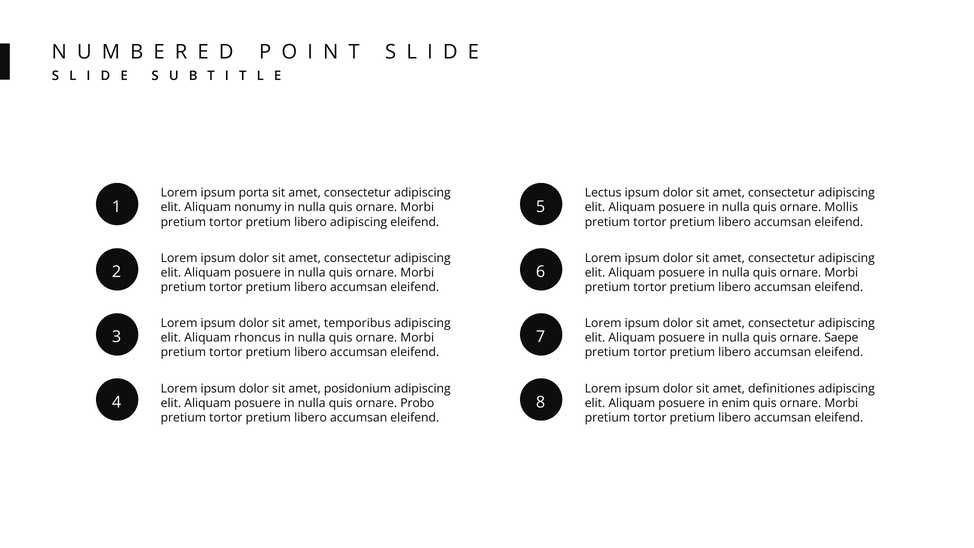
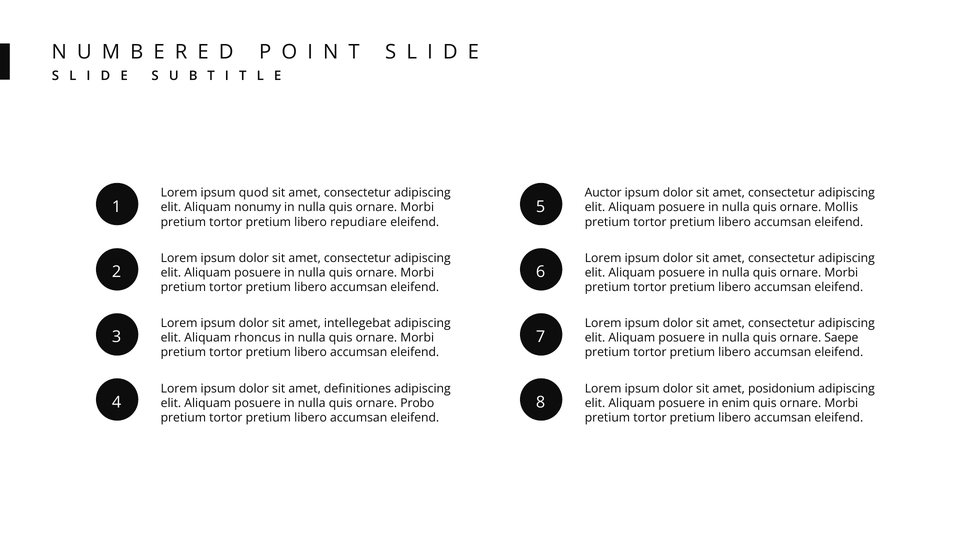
porta: porta -> quod
Lectus: Lectus -> Auctor
libero adipiscing: adipiscing -> repudiare
temporibus: temporibus -> intellegebat
posidonium: posidonium -> definitiones
definitiones: definitiones -> posidonium
